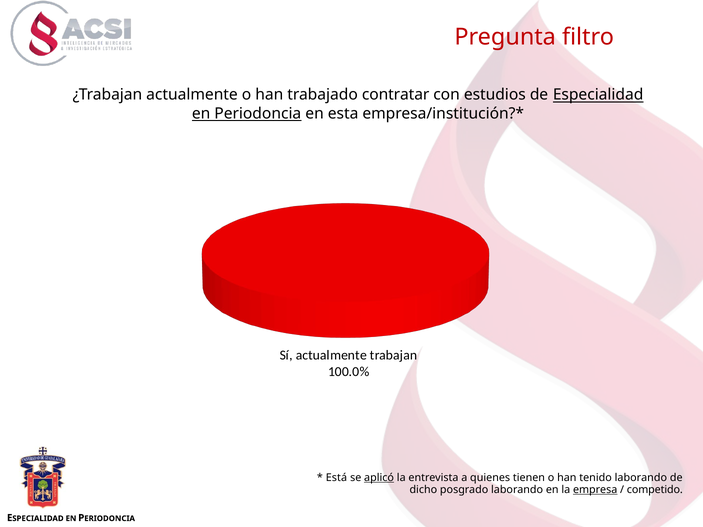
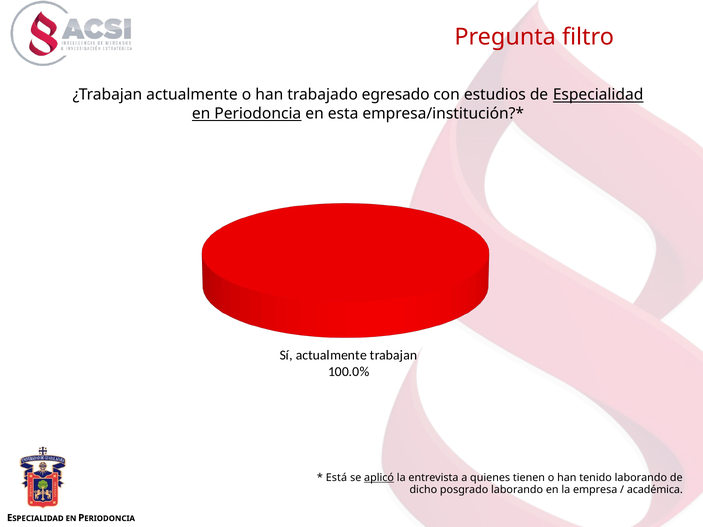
contratar: contratar -> egresado
empresa underline: present -> none
competido: competido -> académica
